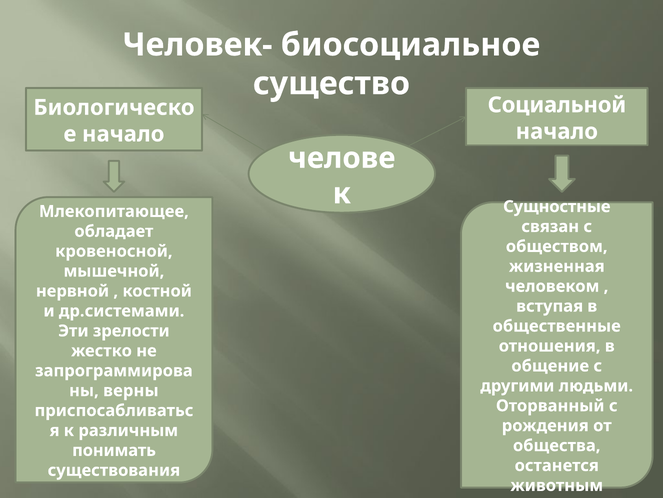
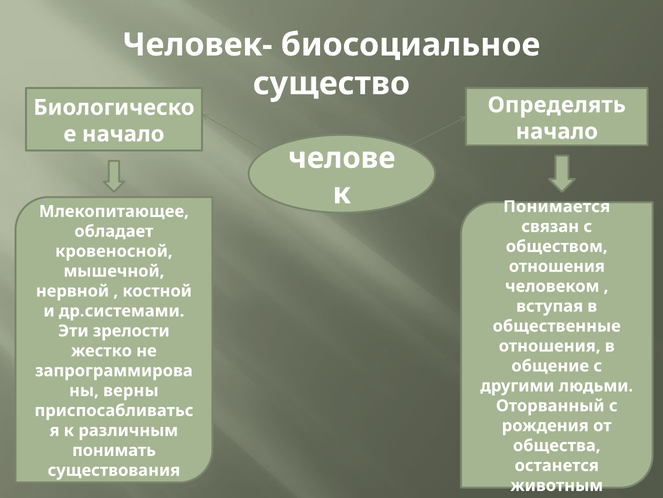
Социальной: Социальной -> Определять
Сущностные: Сущностные -> Понимается
жизненная at (557, 266): жизненная -> отношения
